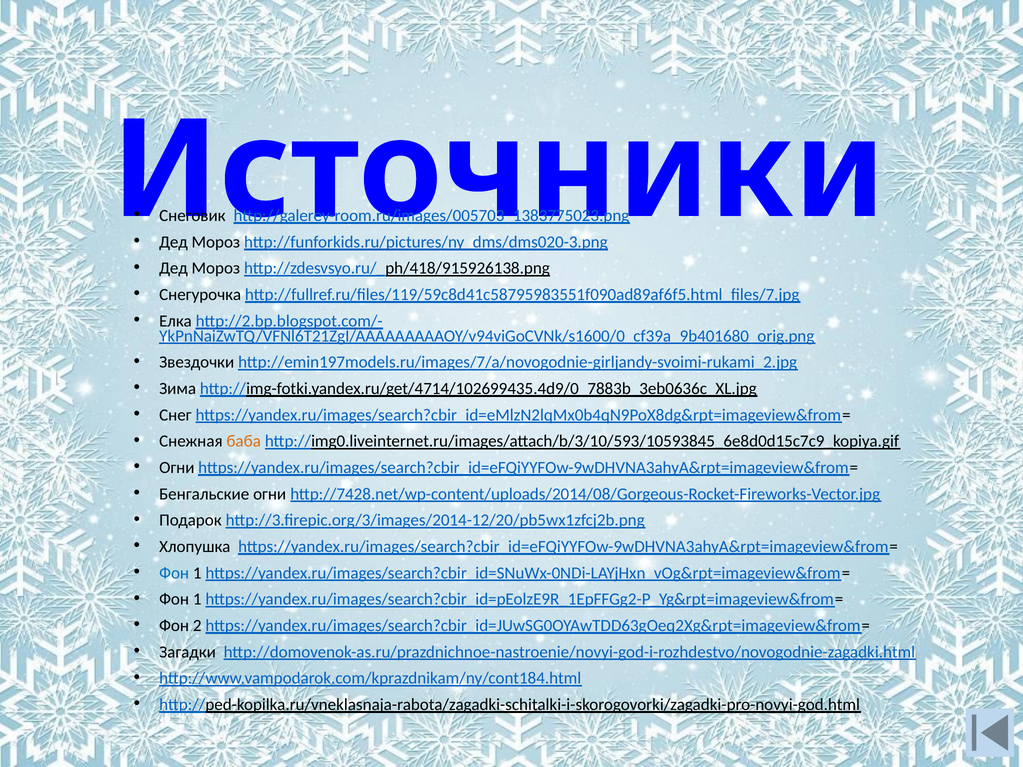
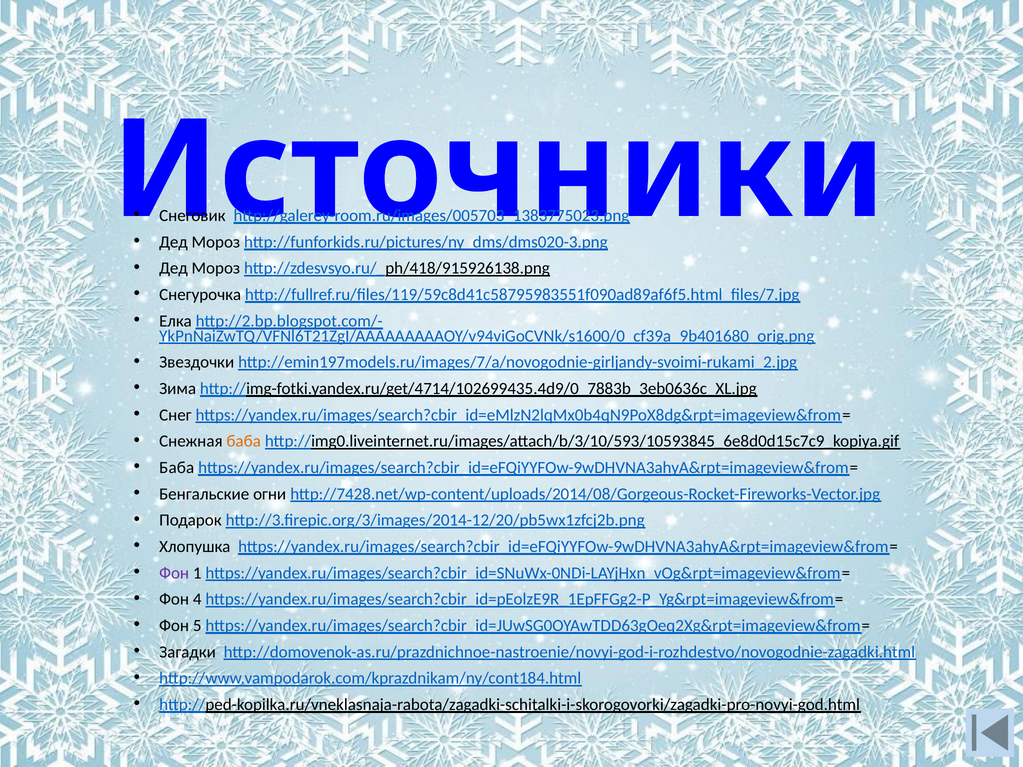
Огни at (177, 468): Огни -> Баба
Фон at (174, 573) colour: blue -> purple
1 at (197, 599): 1 -> 4
2: 2 -> 5
